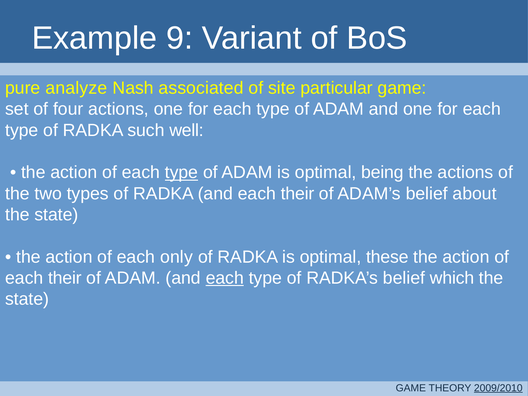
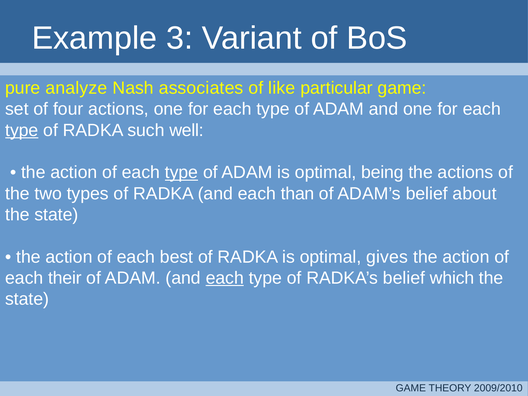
9: 9 -> 3
associated: associated -> associates
site: site -> like
type at (22, 130) underline: none -> present
and each their: their -> than
only: only -> best
these: these -> gives
2009/2010 underline: present -> none
